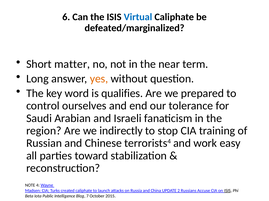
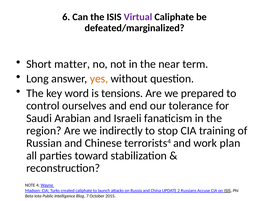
Virtual colour: blue -> purple
qualifies: qualifies -> tensions
easy: easy -> plan
